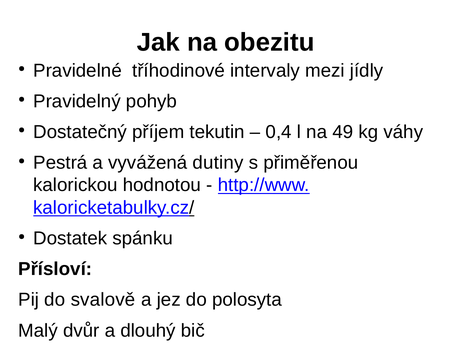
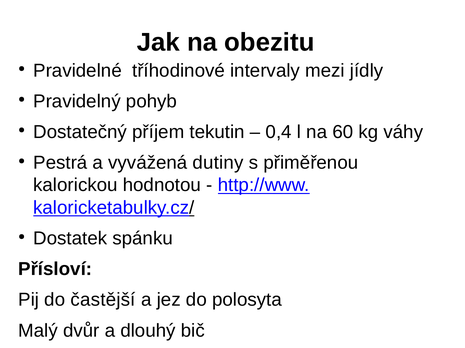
49: 49 -> 60
svalově: svalově -> častější
